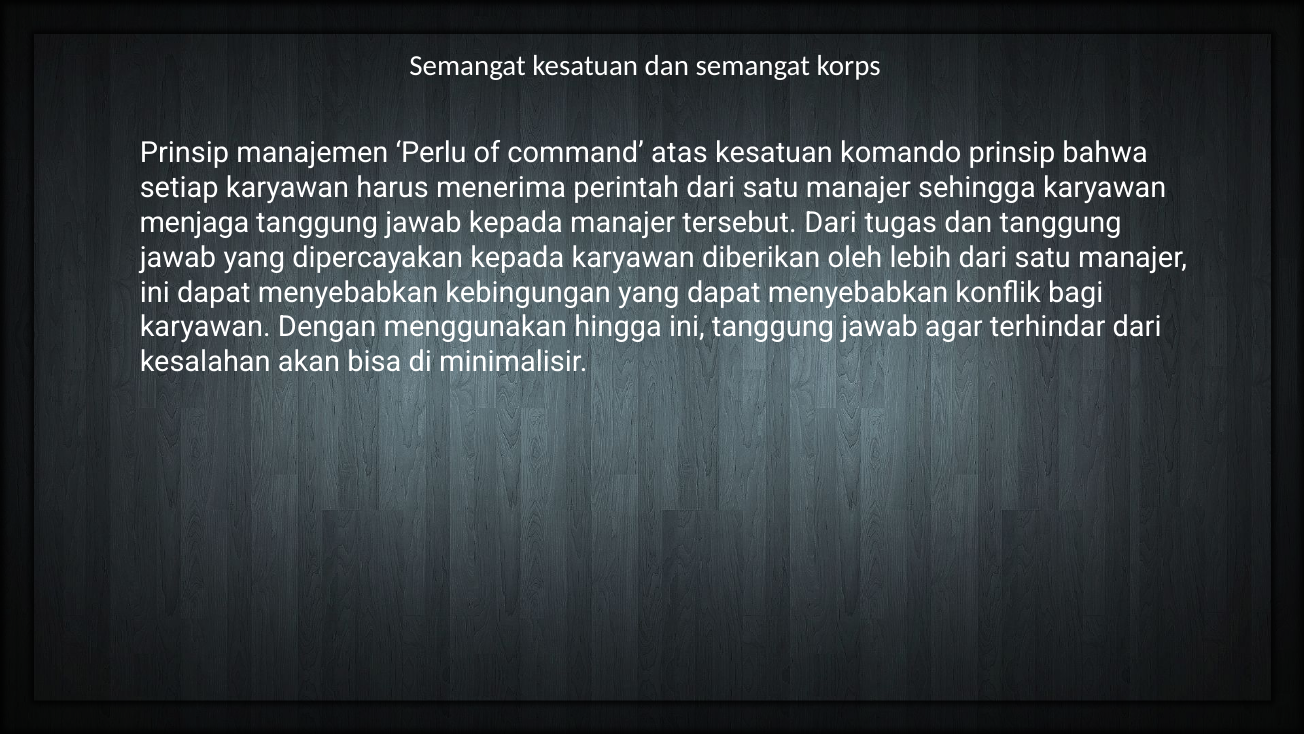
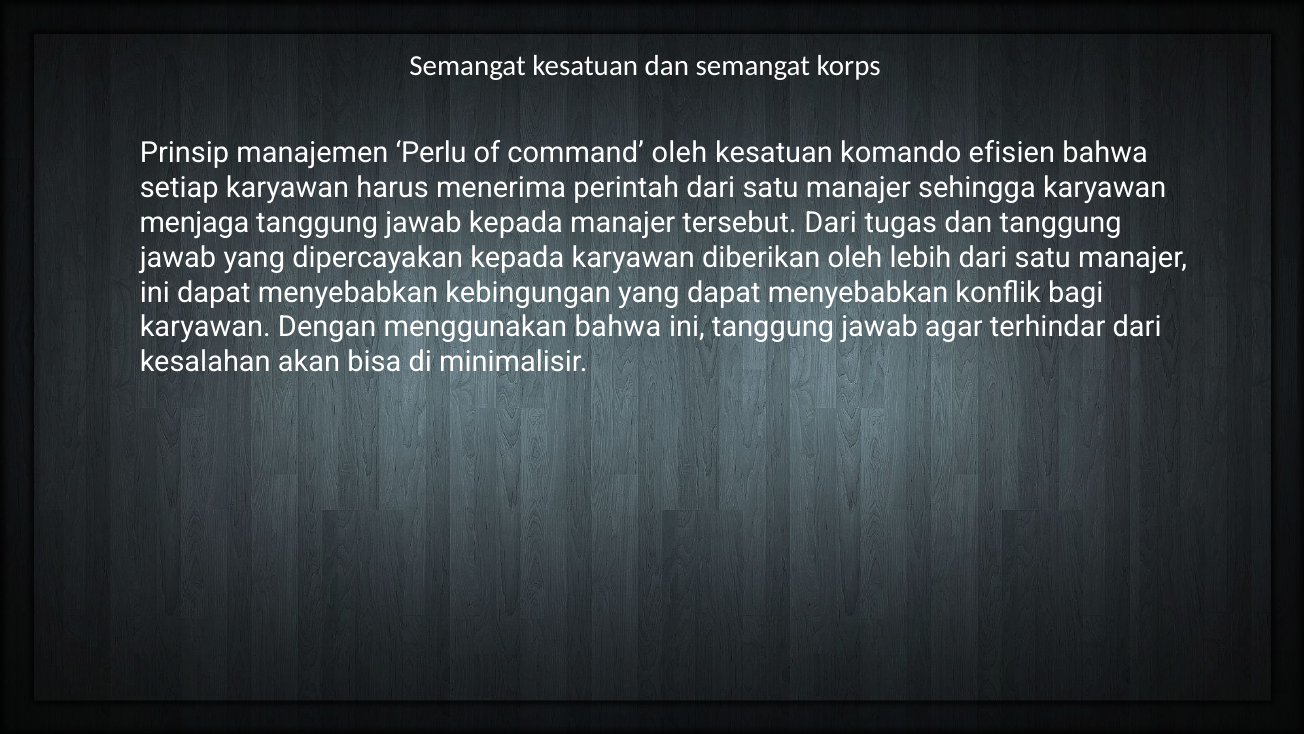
command atas: atas -> oleh
komando prinsip: prinsip -> efisien
menggunakan hingga: hingga -> bahwa
